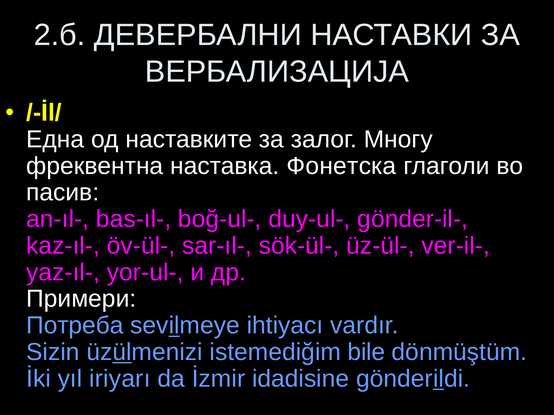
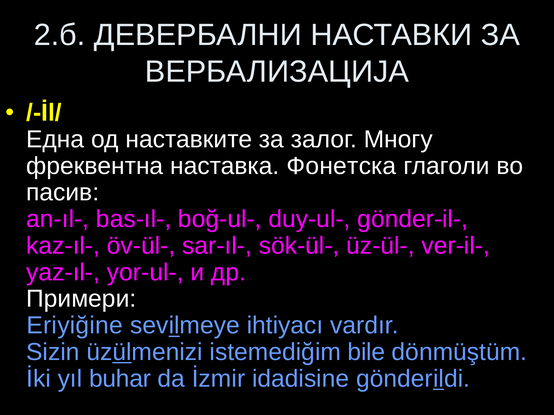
Потреба: Потреба -> Eriyiğine
iriyarı: iriyarı -> buhar
